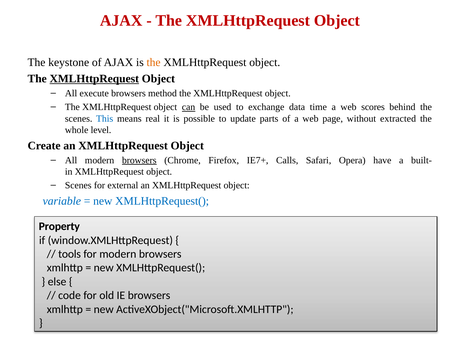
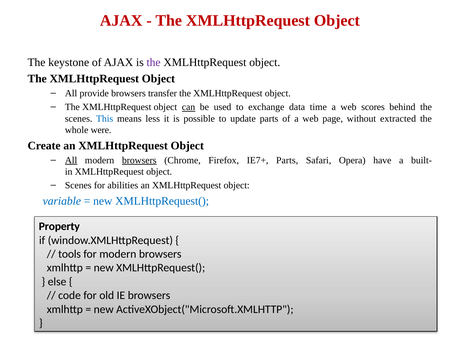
the at (154, 62) colour: orange -> purple
XMLHttpRequest at (94, 79) underline: present -> none
execute: execute -> provide
method: method -> transfer
real: real -> less
level: level -> were
All at (71, 160) underline: none -> present
IE7+ Calls: Calls -> Parts
external: external -> abilities
